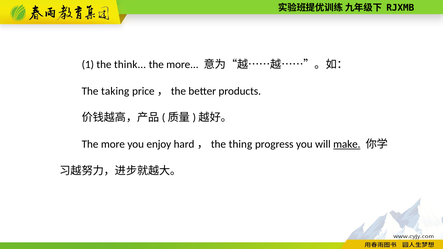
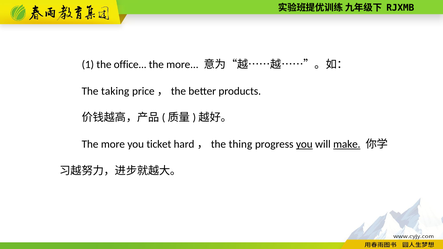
think: think -> office
enjoy: enjoy -> ticket
you at (304, 144) underline: none -> present
